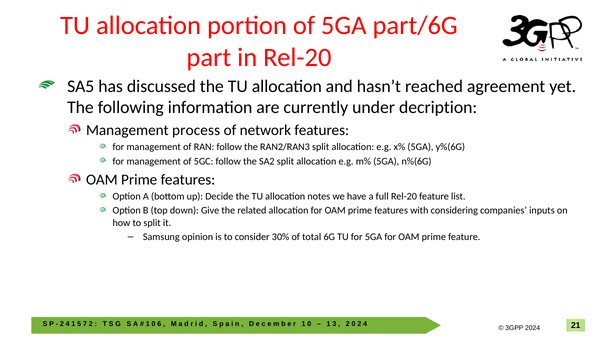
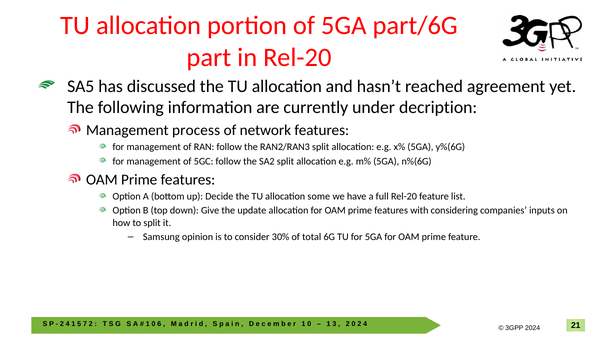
notes: notes -> some
related: related -> update
